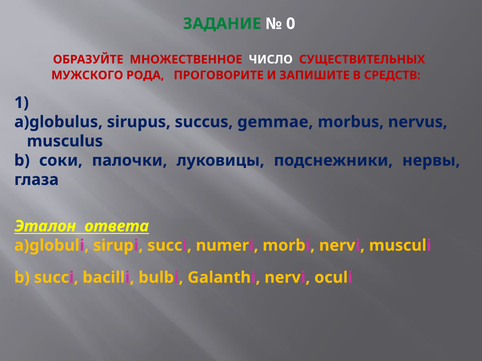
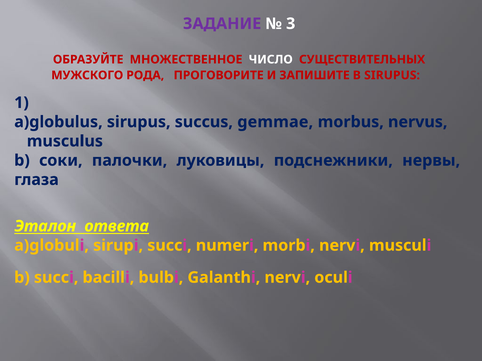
ЗАДАНИЕ colour: green -> purple
0: 0 -> 3
В СРЕДСТВ: СРЕДСТВ -> SIRUPUS
